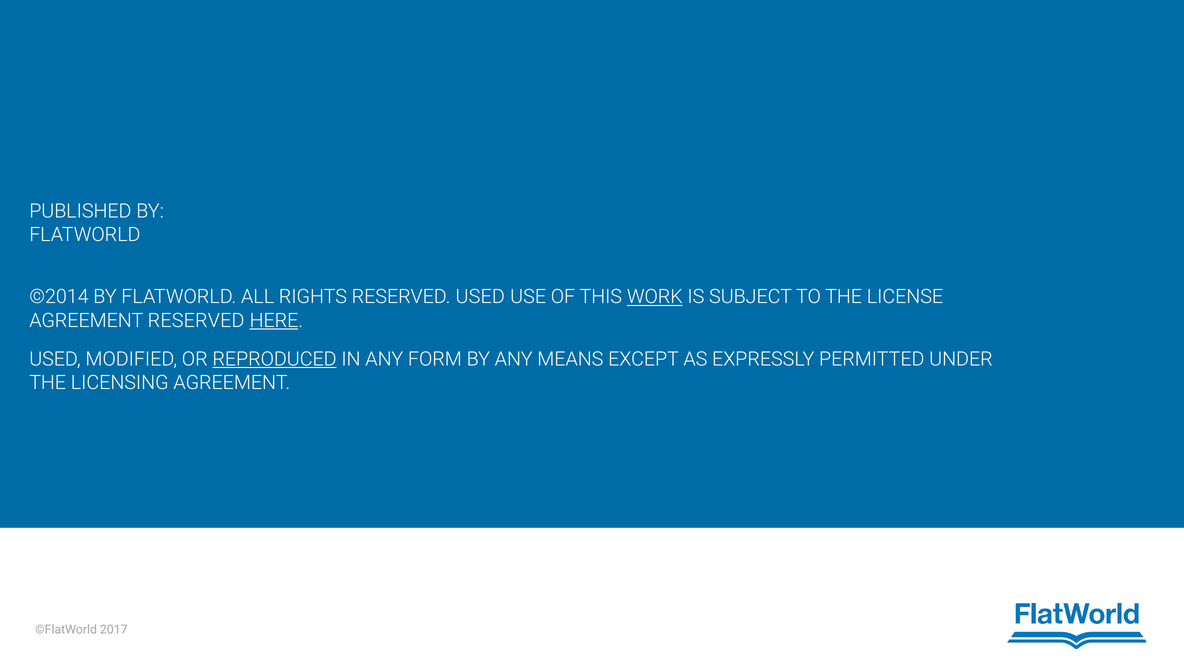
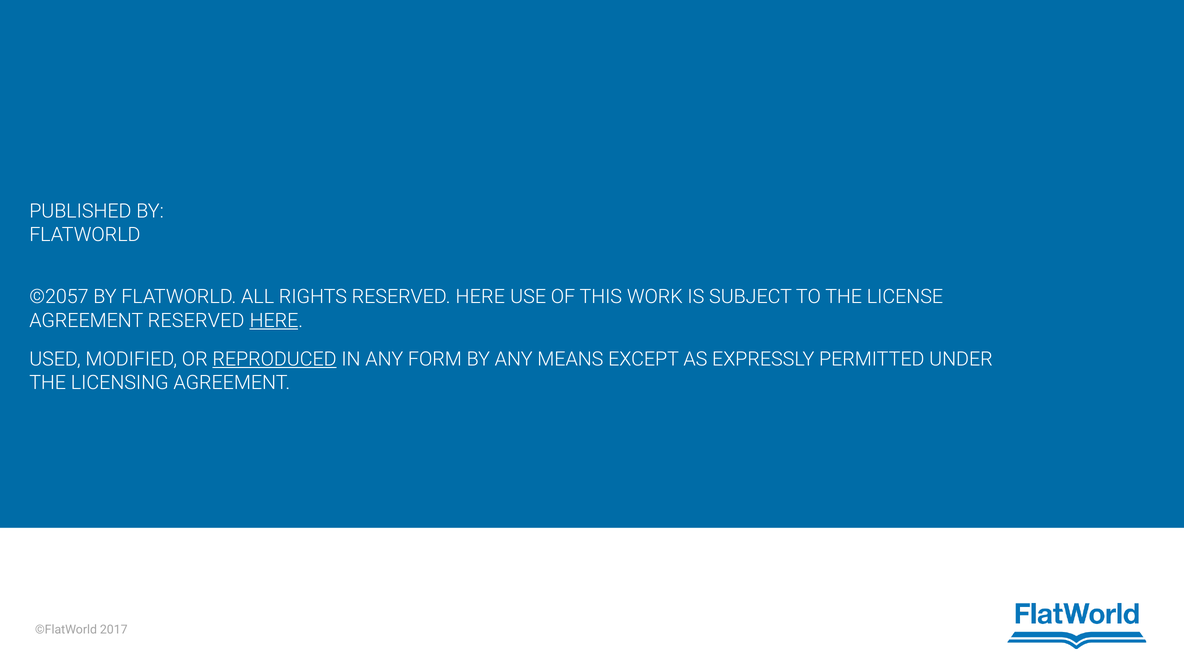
©2014: ©2014 -> ©2057
RIGHTS RESERVED USED: USED -> HERE
WORK underline: present -> none
